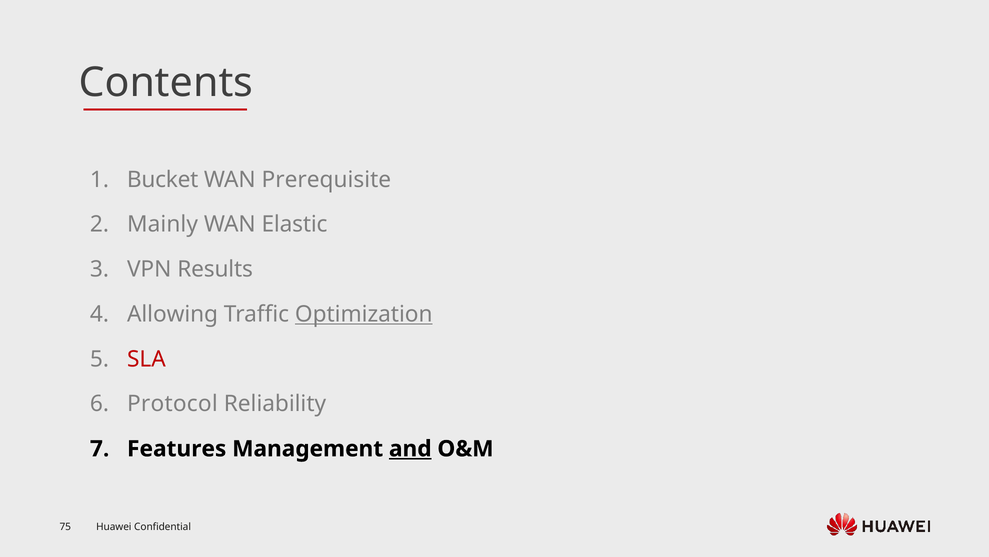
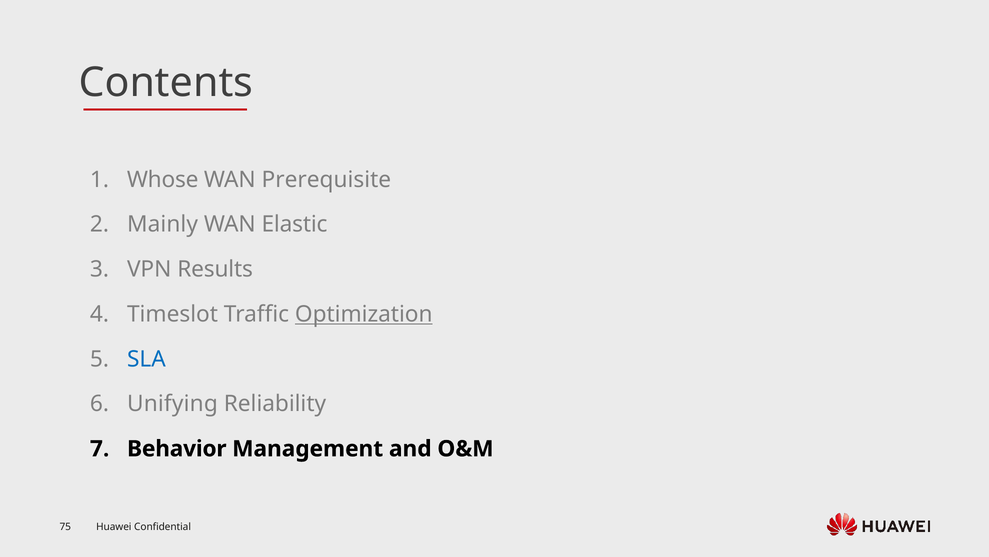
Bucket: Bucket -> Whose
Allowing: Allowing -> Timeslot
SLA colour: red -> blue
Protocol: Protocol -> Unifying
Features: Features -> Behavior
and underline: present -> none
